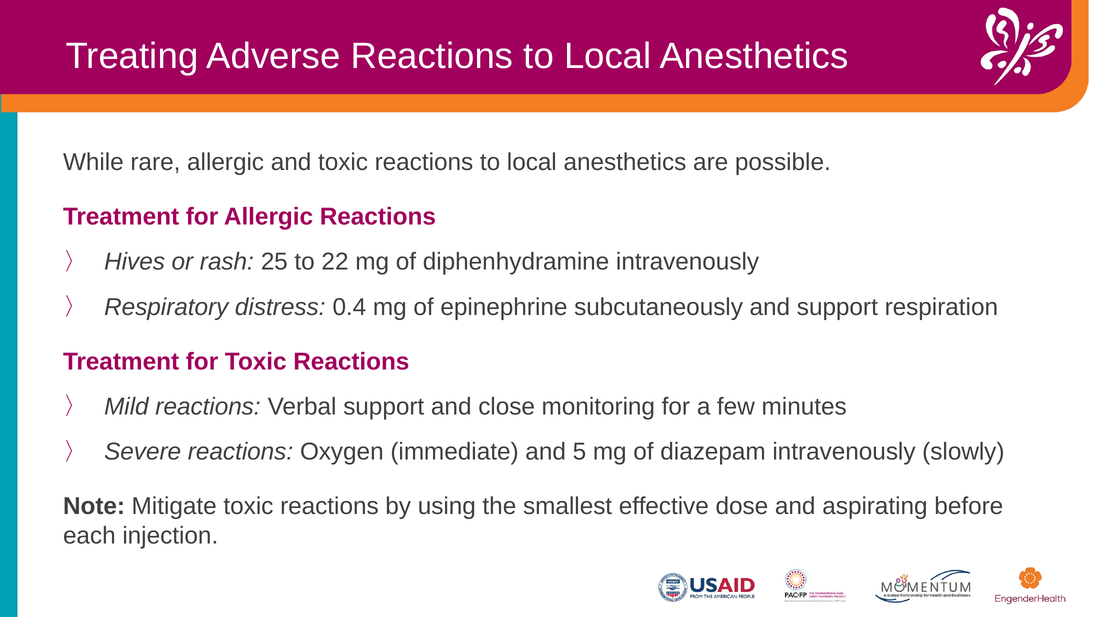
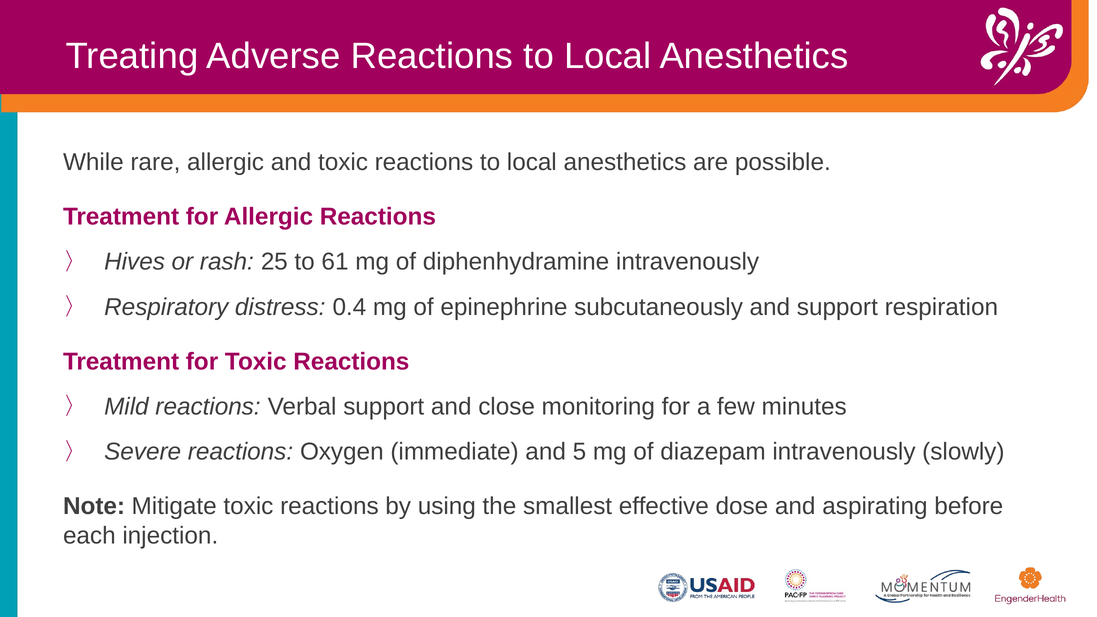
22: 22 -> 61
